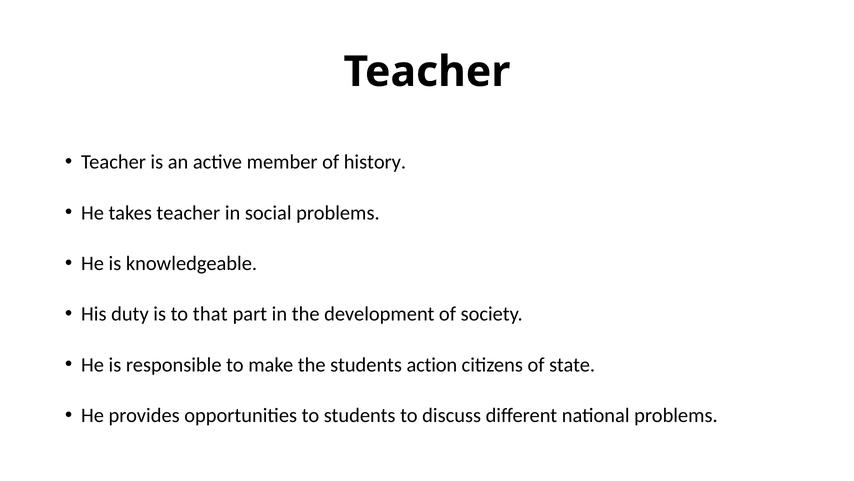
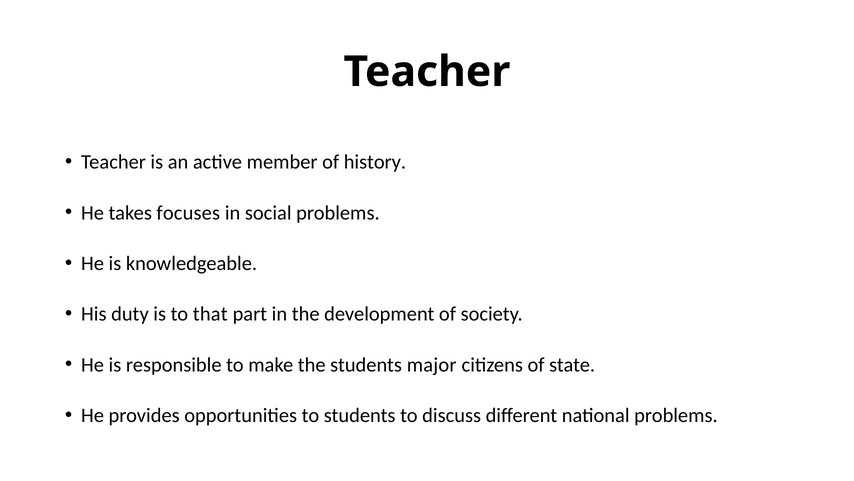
takes teacher: teacher -> focuses
action: action -> major
